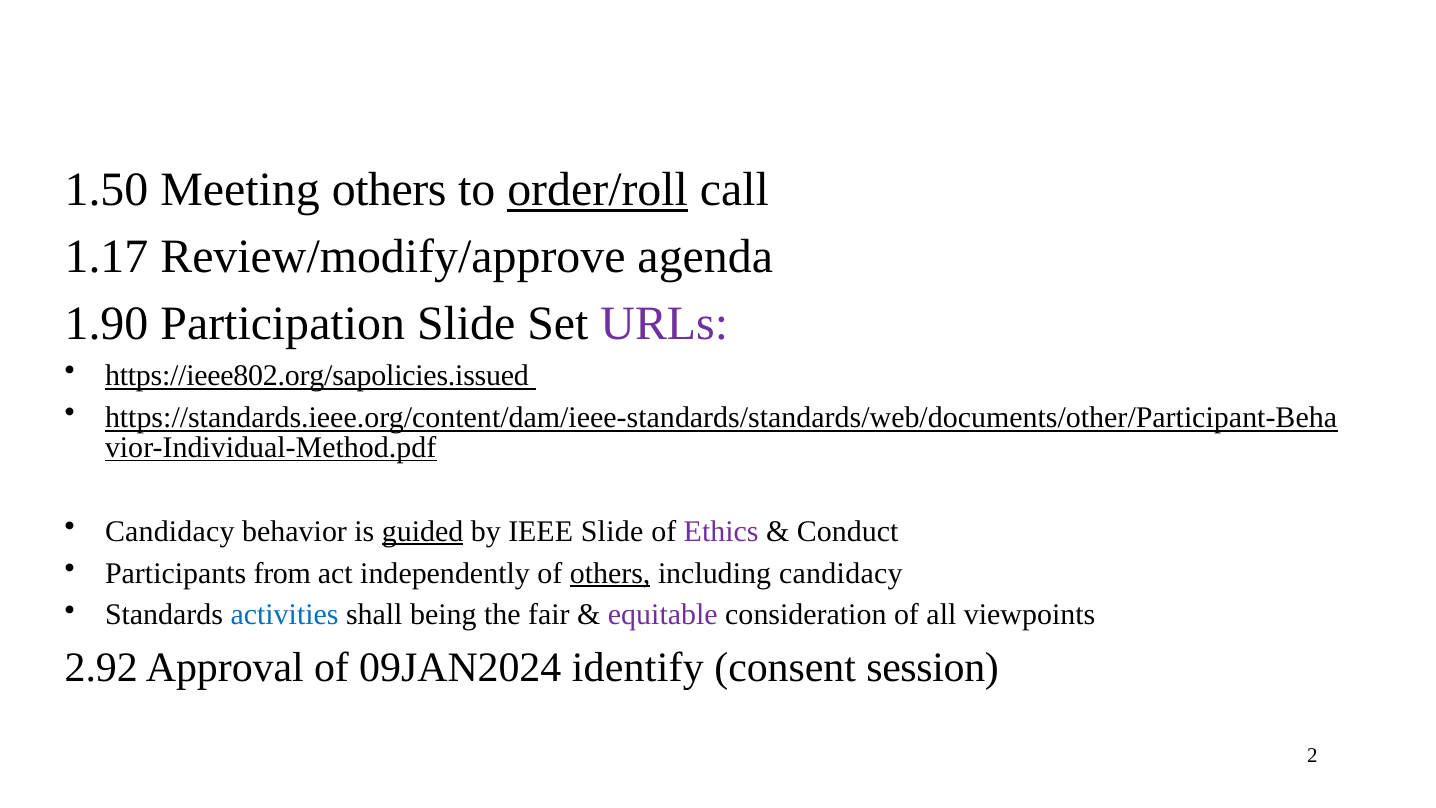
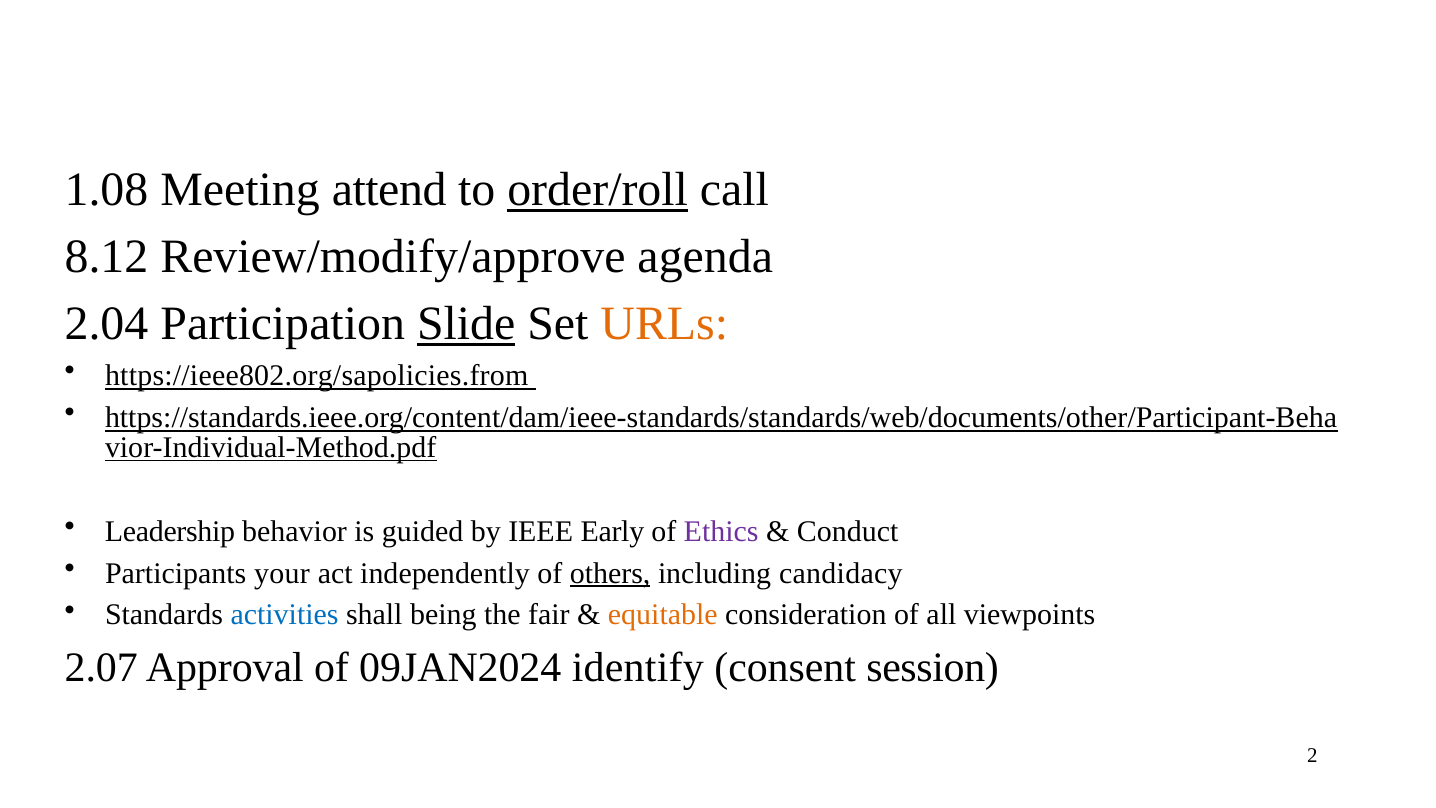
1.50: 1.50 -> 1.08
Meeting others: others -> attend
1.17: 1.17 -> 8.12
1.90: 1.90 -> 2.04
Slide at (466, 324) underline: none -> present
URLs colour: purple -> orange
https://ieee802.org/sapolicies.issued: https://ieee802.org/sapolicies.issued -> https://ieee802.org/sapolicies.from
Candidacy at (170, 531): Candidacy -> Leadership
guided underline: present -> none
IEEE Slide: Slide -> Early
from: from -> your
equitable colour: purple -> orange
2.92: 2.92 -> 2.07
